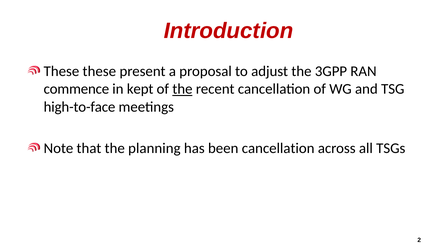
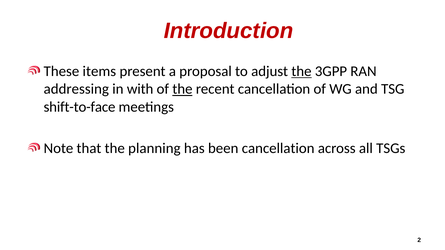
These these: these -> items
the at (301, 71) underline: none -> present
commence: commence -> addressing
kept: kept -> with
high-to-face: high-to-face -> shift-to-face
